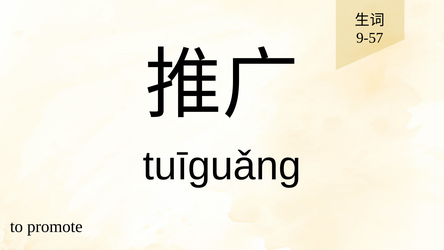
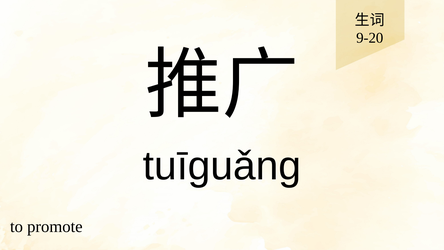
9-57: 9-57 -> 9-20
